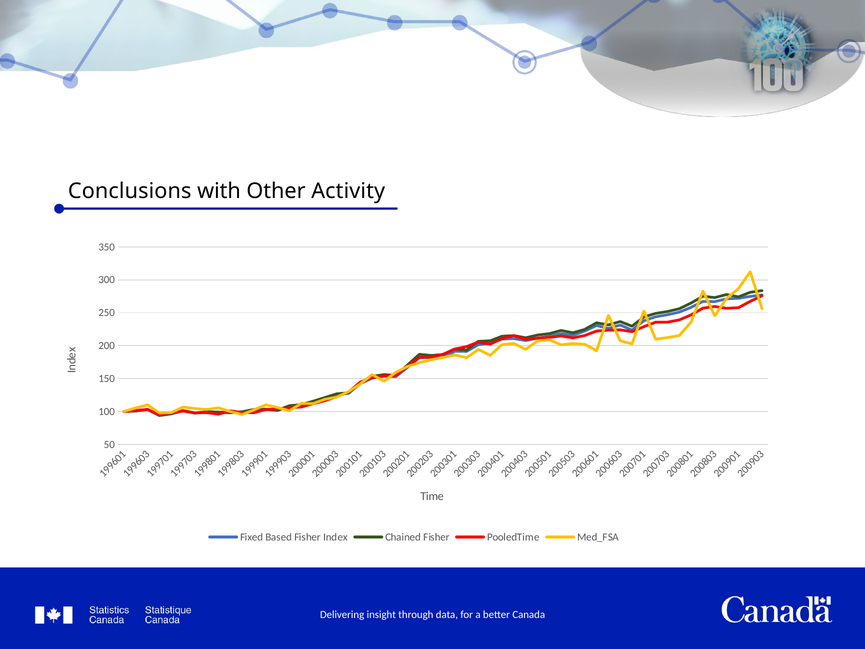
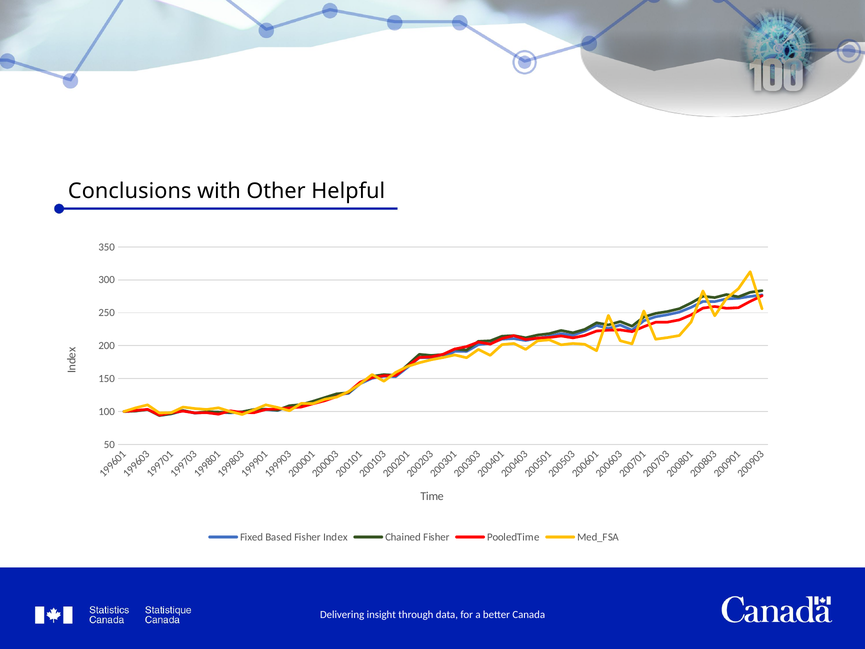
Activity: Activity -> Helpful
